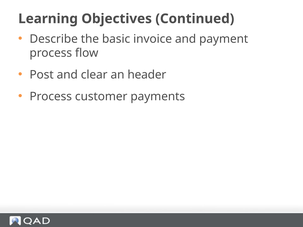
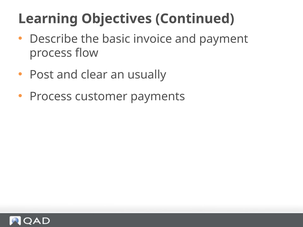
header: header -> usually
